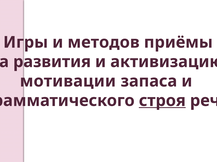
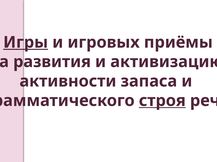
Игры underline: none -> present
методов: методов -> игровых
мотивации: мотивации -> активности
